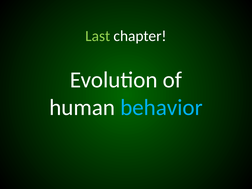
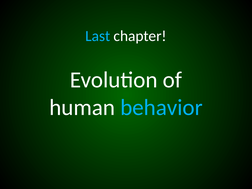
Last colour: light green -> light blue
